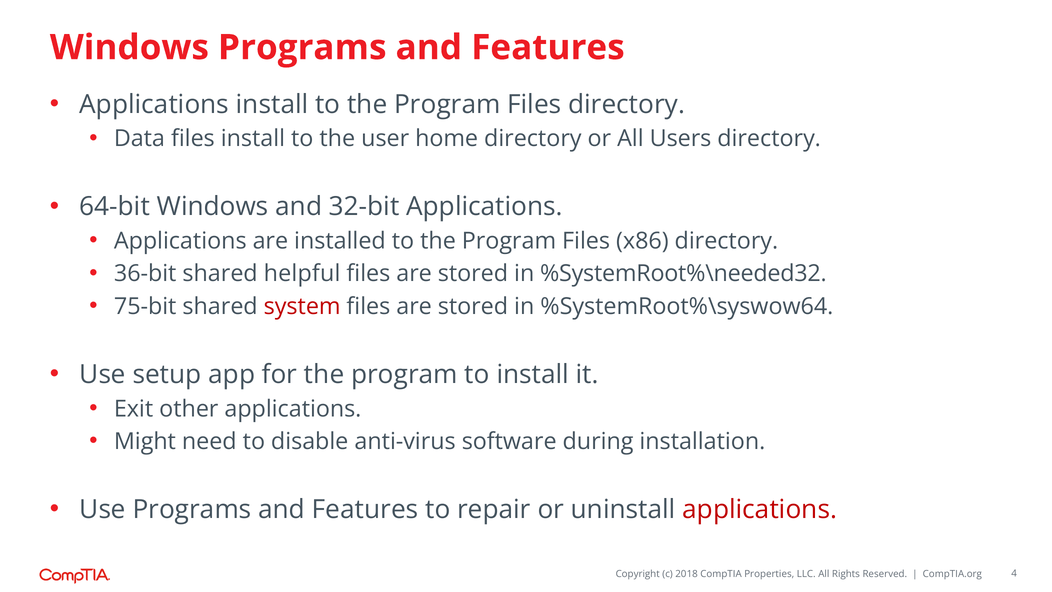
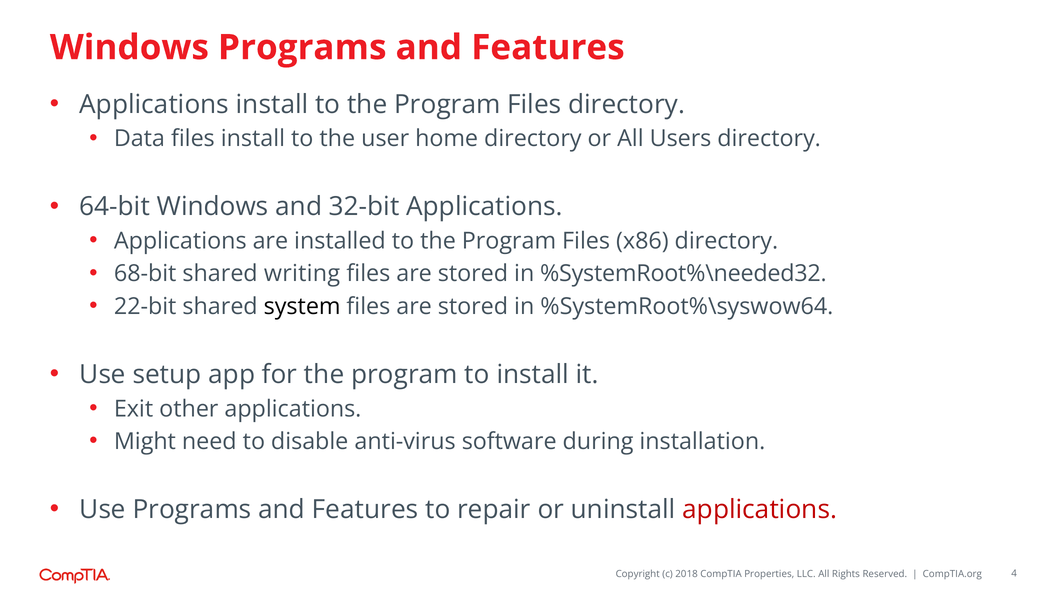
36-bit: 36-bit -> 68-bit
helpful: helpful -> writing
75-bit: 75-bit -> 22-bit
system colour: red -> black
